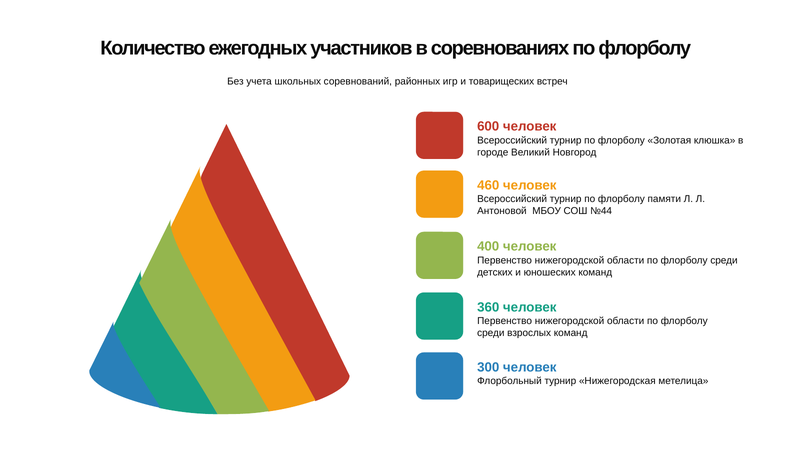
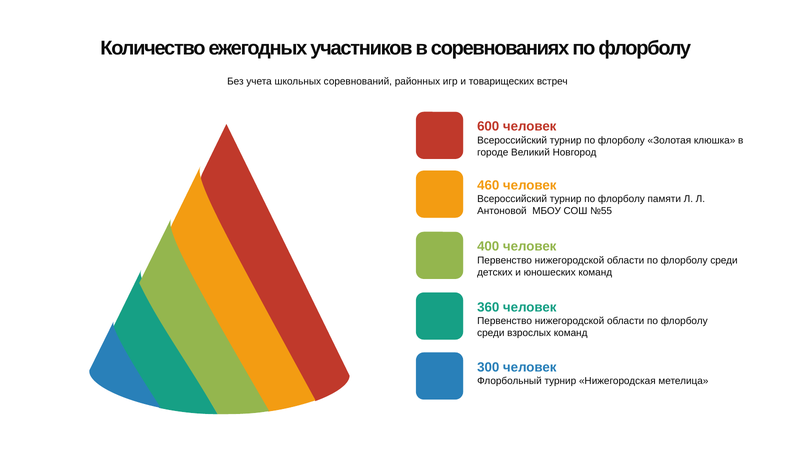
№44: №44 -> №55
